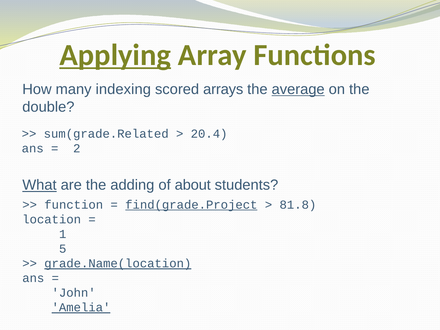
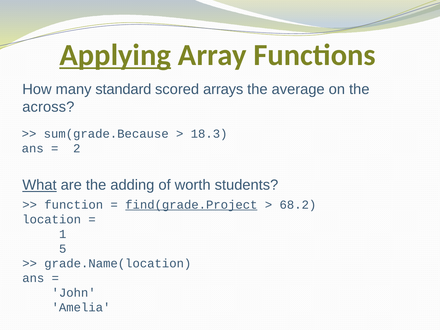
indexing: indexing -> standard
average underline: present -> none
double: double -> across
sum(grade.Related: sum(grade.Related -> sum(grade.Because
20.4: 20.4 -> 18.3
about: about -> worth
81.8: 81.8 -> 68.2
grade.Name(location underline: present -> none
Amelia underline: present -> none
